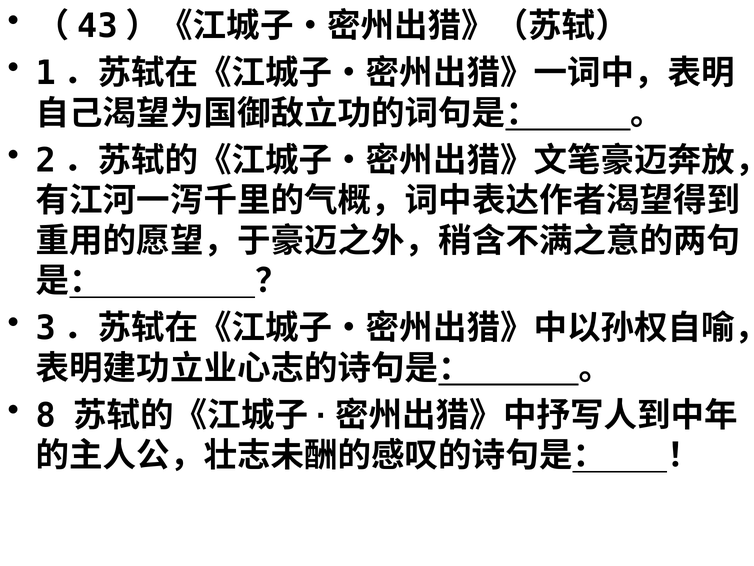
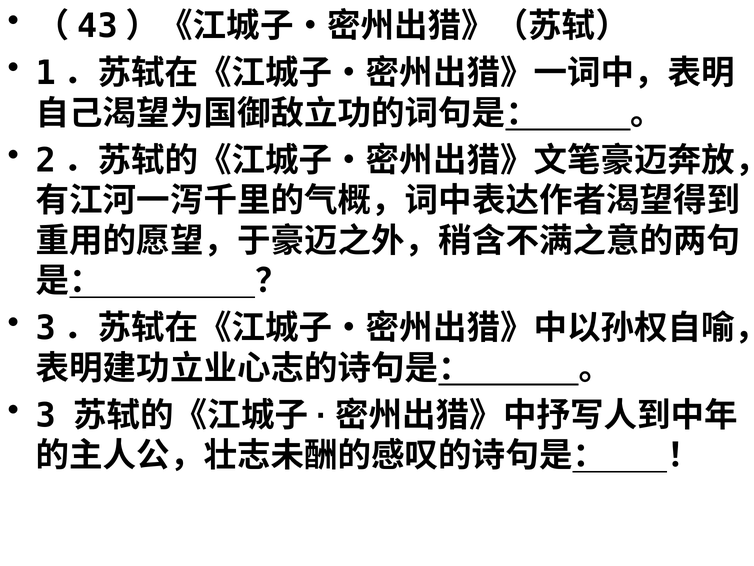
8: 8 -> 3
